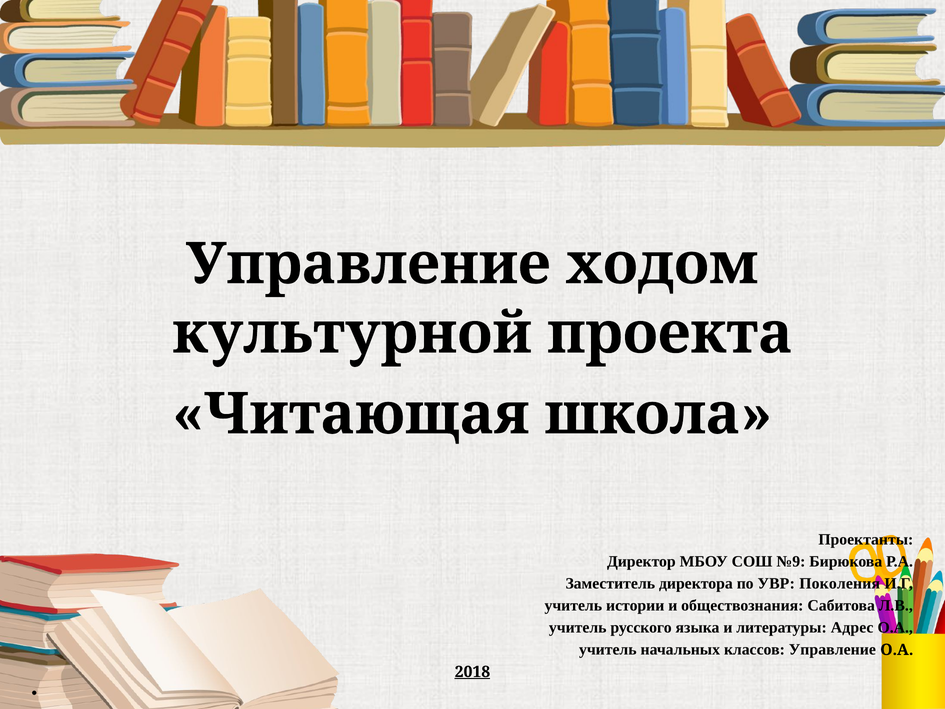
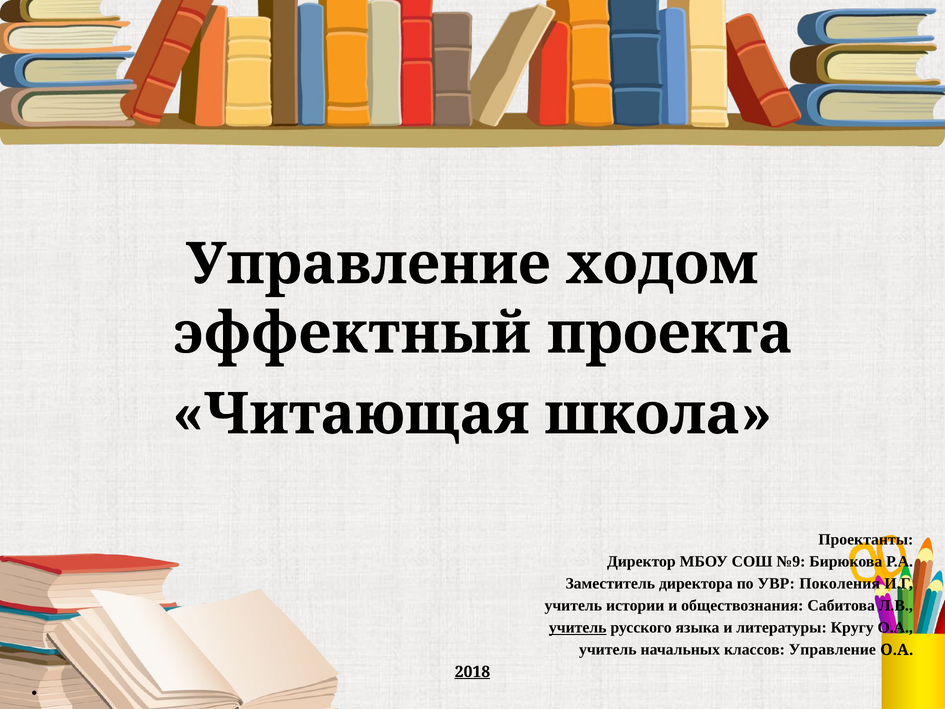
культурной: культурной -> эффектный
учитель at (578, 628) underline: none -> present
Адрес: Адрес -> Кругу
